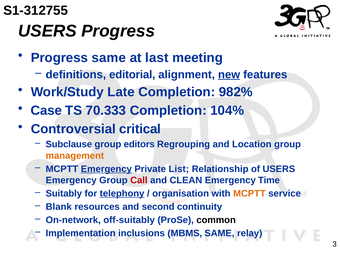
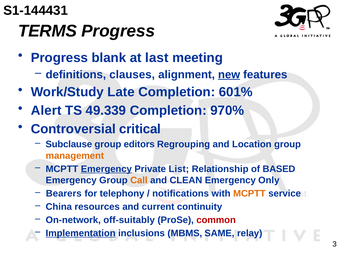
S1-312755: S1-312755 -> S1-144431
USERS at (47, 31): USERS -> TERMS
Progress same: same -> blank
editorial: editorial -> clauses
982%: 982% -> 601%
Case: Case -> Alert
70.333: 70.333 -> 49.339
104%: 104% -> 970%
of USERS: USERS -> BASED
Call colour: red -> orange
Time: Time -> Only
Suitably: Suitably -> Bearers
telephony underline: present -> none
organisation: organisation -> notifications
Blank: Blank -> China
second: second -> current
common colour: black -> red
Implementation underline: none -> present
